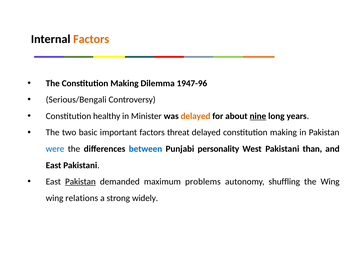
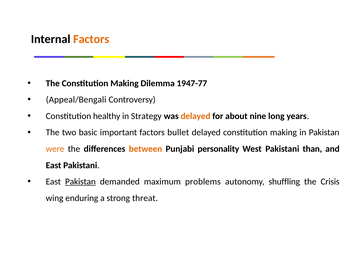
1947-96: 1947-96 -> 1947-77
Serious/Bengali: Serious/Bengali -> Appeal/Bengali
Minister: Minister -> Strategy
nine underline: present -> none
threat: threat -> bullet
were colour: blue -> orange
between colour: blue -> orange
the Wing: Wing -> Crisis
relations: relations -> enduring
widely: widely -> threat
